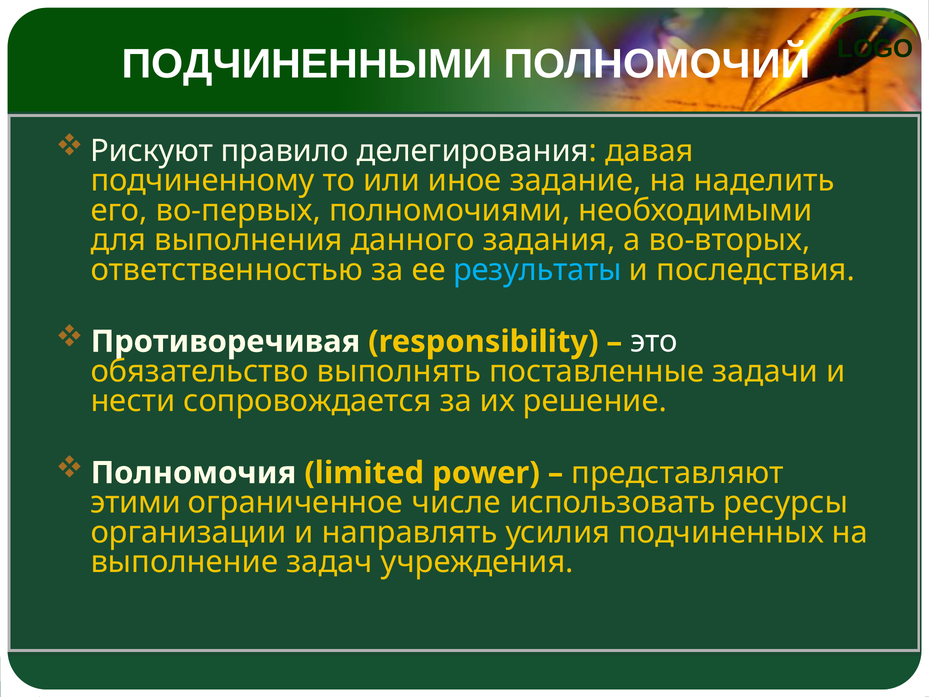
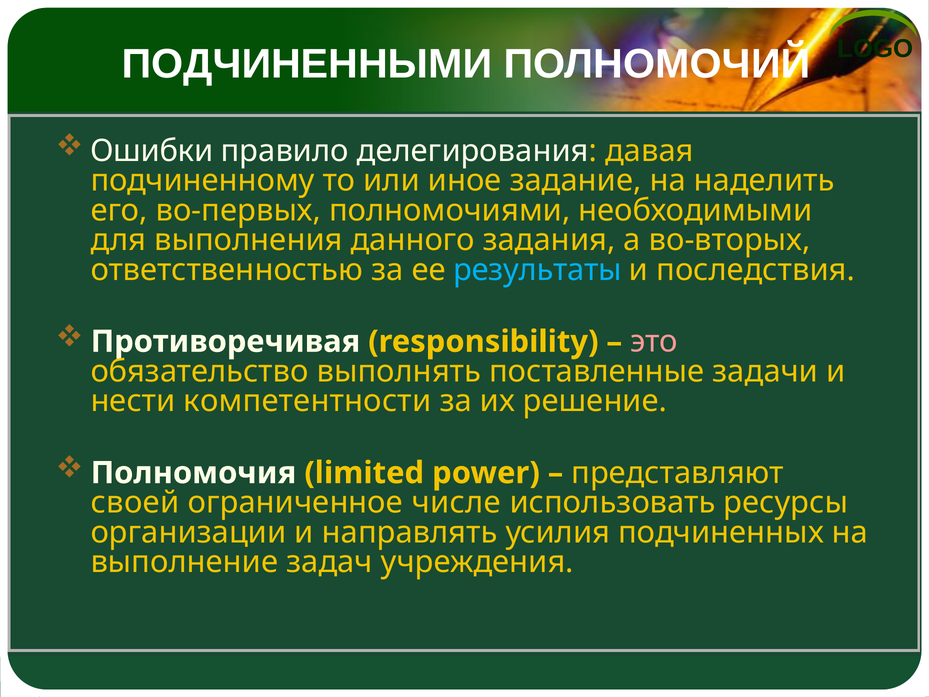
Рискуют: Рискуют -> Ошибки
это colour: white -> pink
сопровождается: сопровождается -> компетентности
этими: этими -> своей
